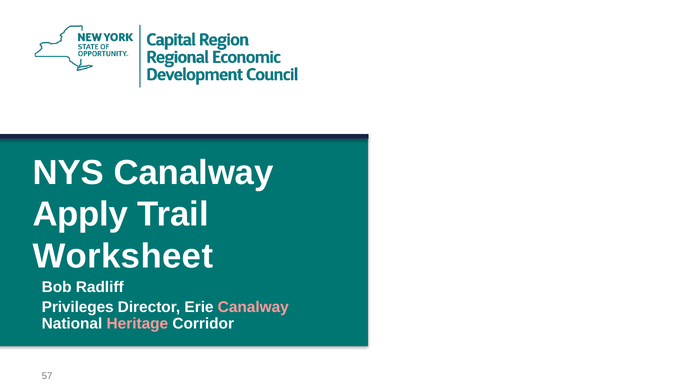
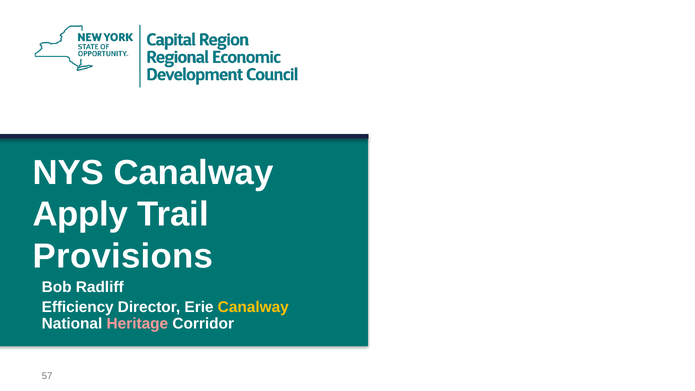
Worksheet: Worksheet -> Provisions
Privileges: Privileges -> Efficiency
Canalway at (253, 307) colour: pink -> yellow
